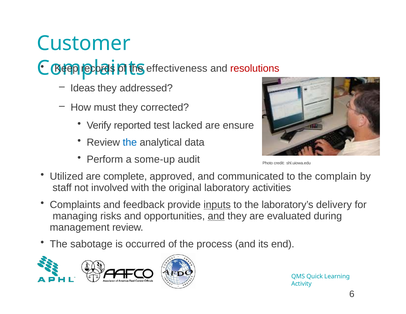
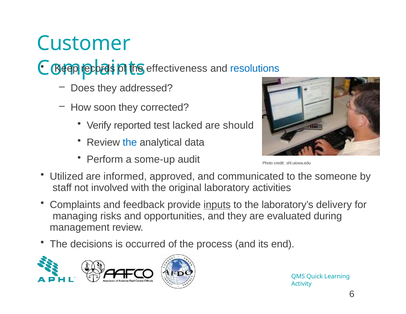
resolutions colour: red -> blue
Ideas: Ideas -> Does
must: must -> soon
ensure: ensure -> should
complete: complete -> informed
complain: complain -> someone
and at (216, 216) underline: present -> none
sabotage: sabotage -> decisions
